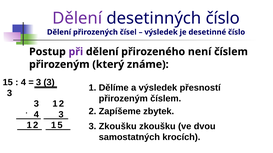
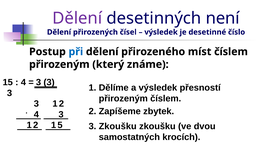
desetinných číslo: číslo -> není
při colour: purple -> blue
není: není -> míst
